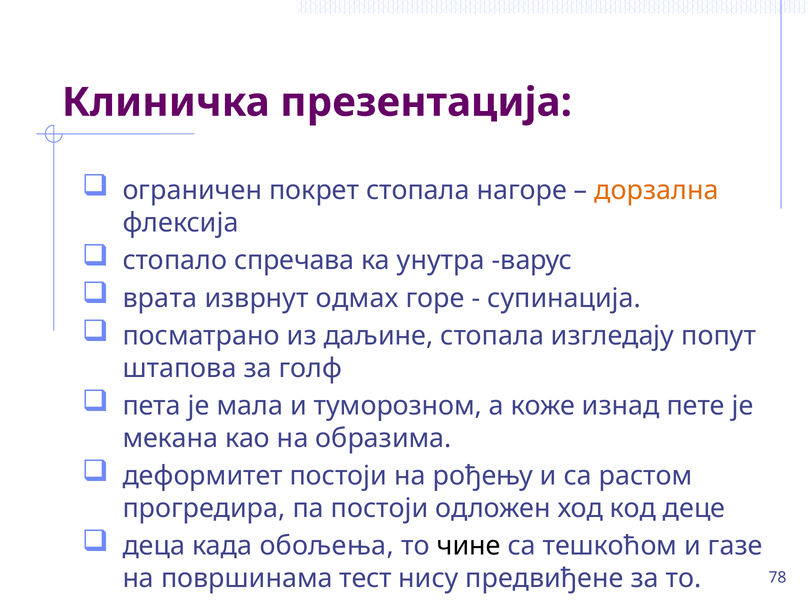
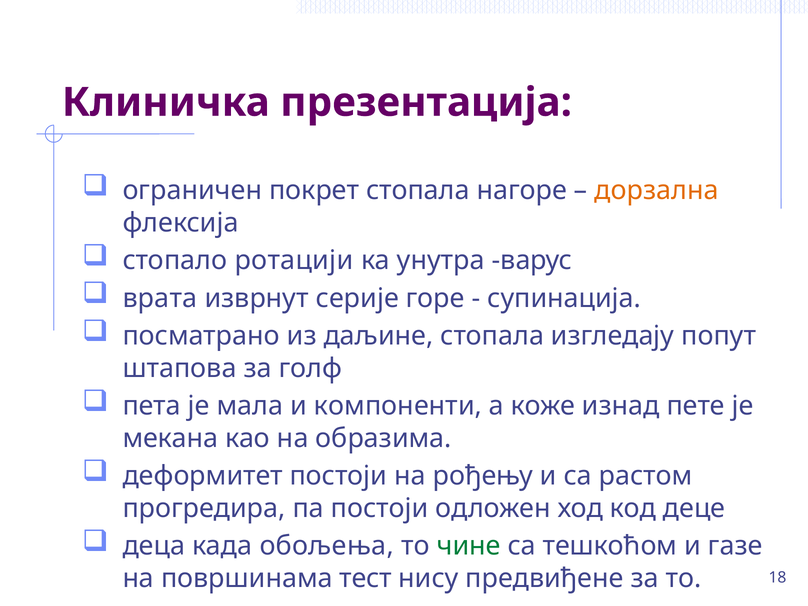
спречава: спречава -> ротацији
одмах: одмах -> серије
туморозном: туморозном -> компоненти
чине colour: black -> green
78: 78 -> 18
